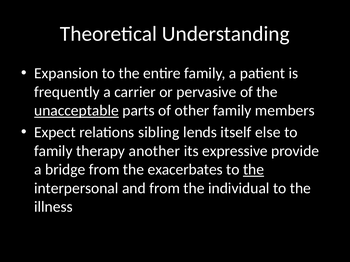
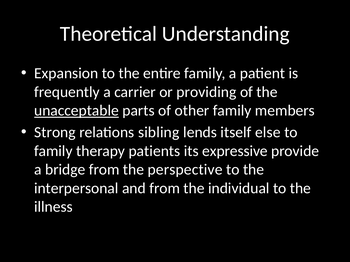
pervasive: pervasive -> providing
Expect: Expect -> Strong
another: another -> patients
exacerbates: exacerbates -> perspective
the at (254, 170) underline: present -> none
